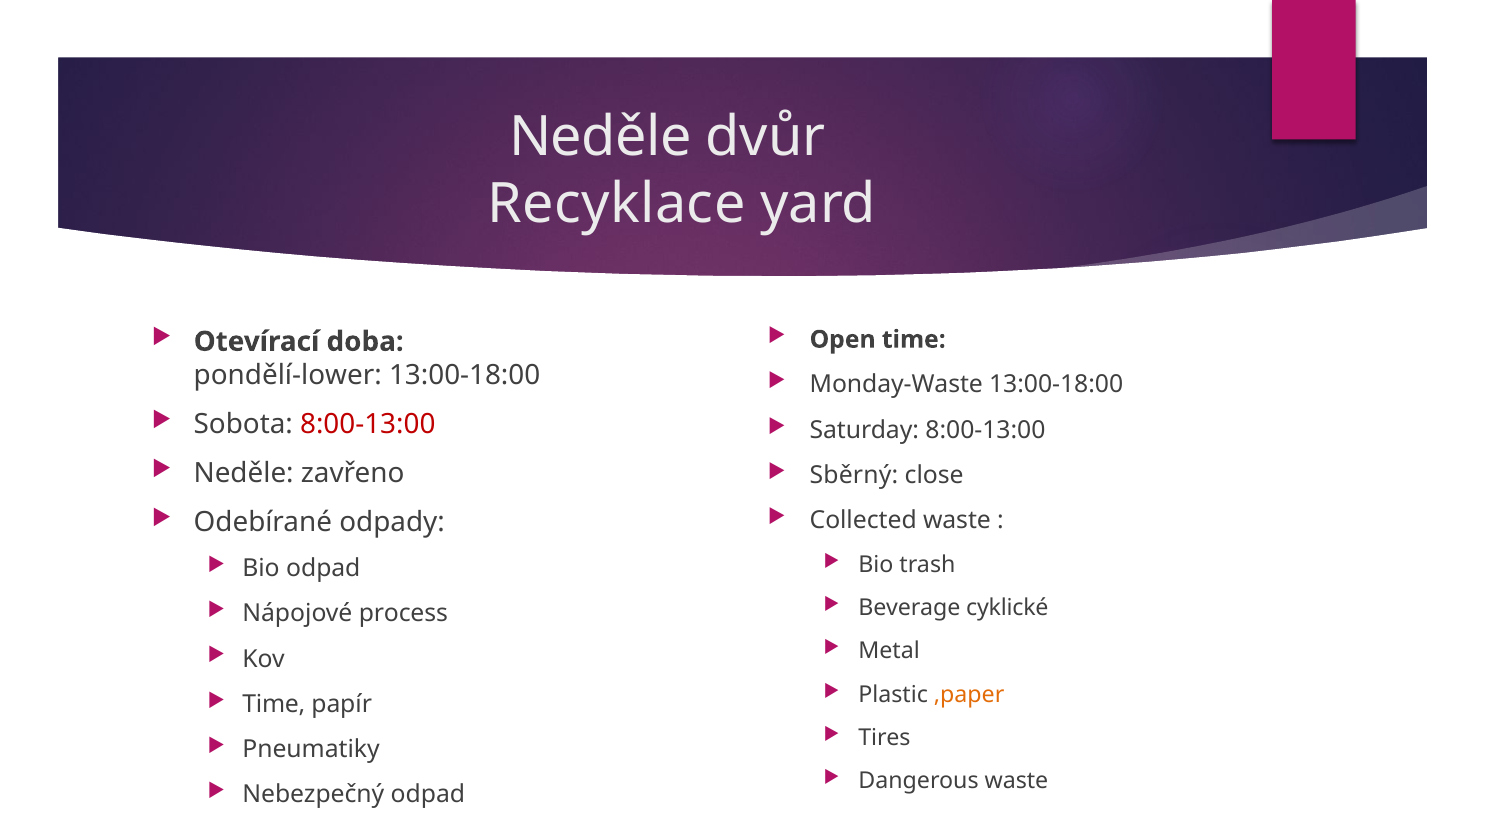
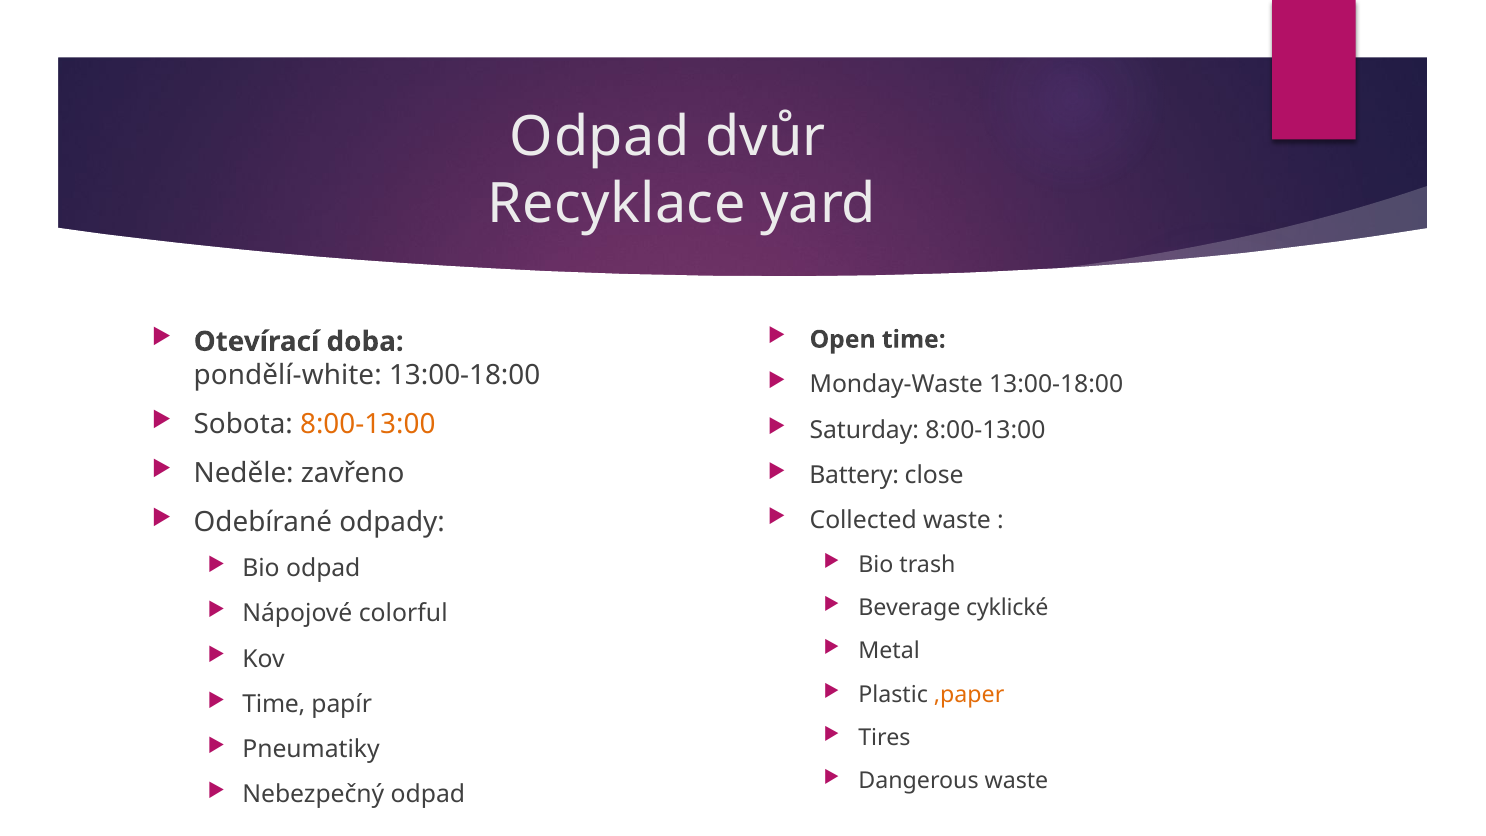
Neděle at (600, 137): Neděle -> Odpad
pondělí-lower: pondělí-lower -> pondělí-white
8:00-13:00 at (368, 424) colour: red -> orange
Sběrný: Sběrný -> Battery
process: process -> colorful
